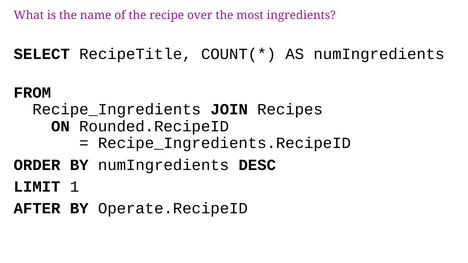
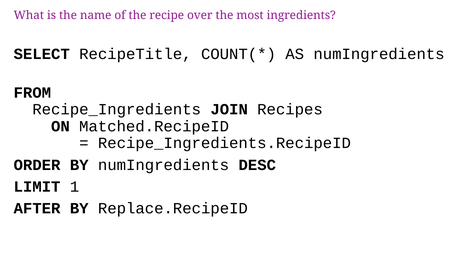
Rounded.RecipeID: Rounded.RecipeID -> Matched.RecipeID
Operate.RecipeID: Operate.RecipeID -> Replace.RecipeID
